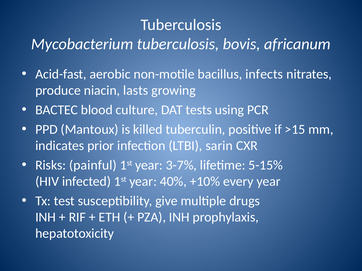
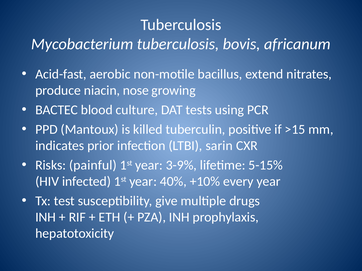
infects: infects -> extend
lasts: lasts -> nose
3-7%: 3-7% -> 3-9%
